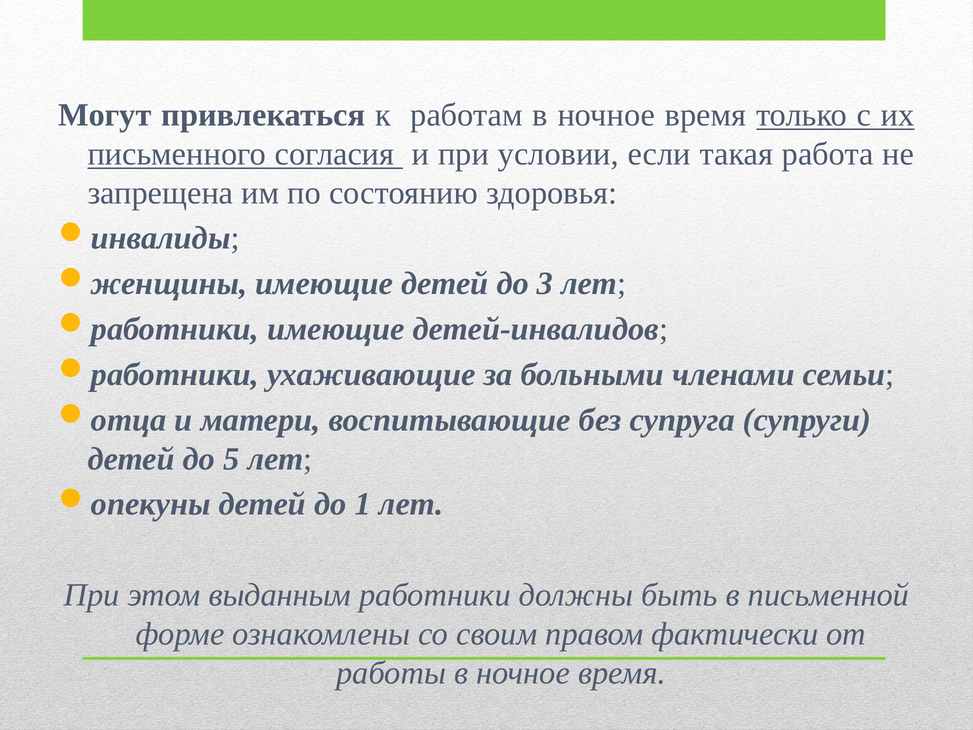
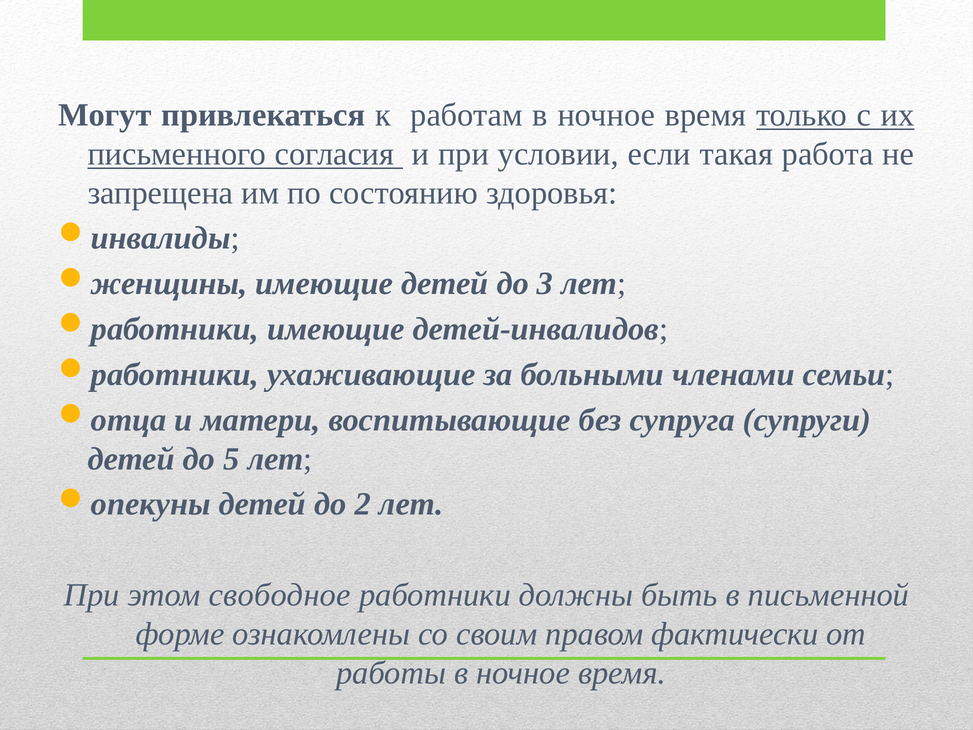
1: 1 -> 2
выданным: выданным -> свободное
